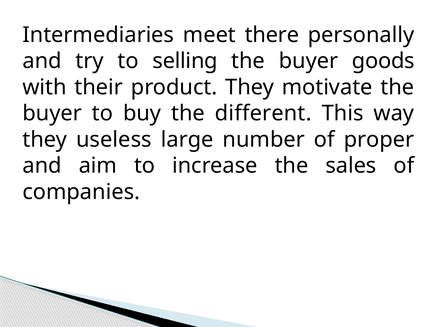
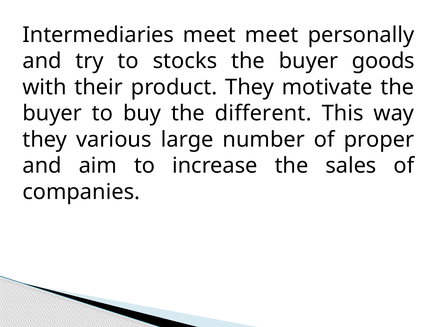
meet there: there -> meet
selling: selling -> stocks
useless: useless -> various
